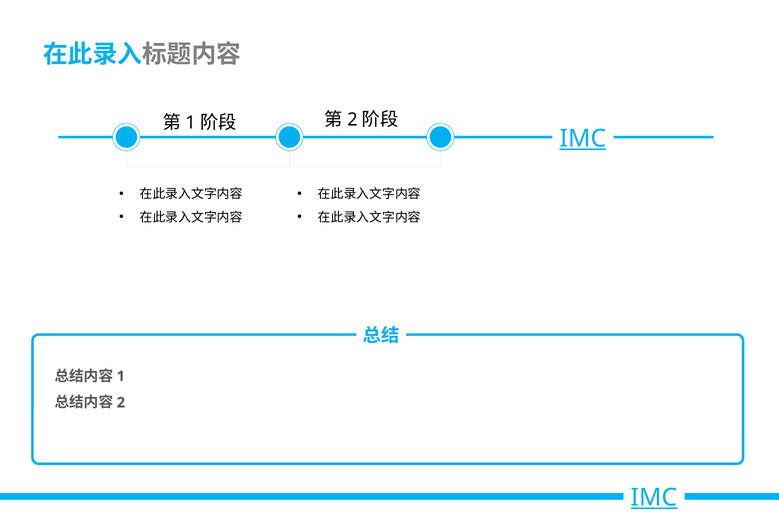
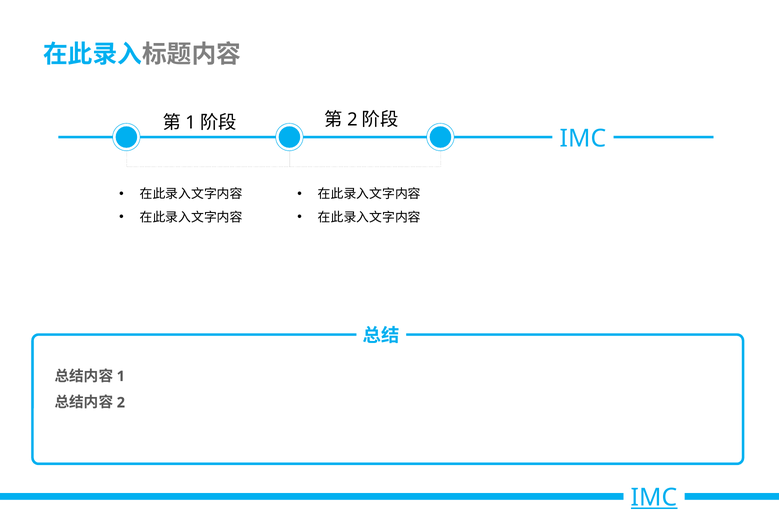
IMC at (583, 139) underline: present -> none
